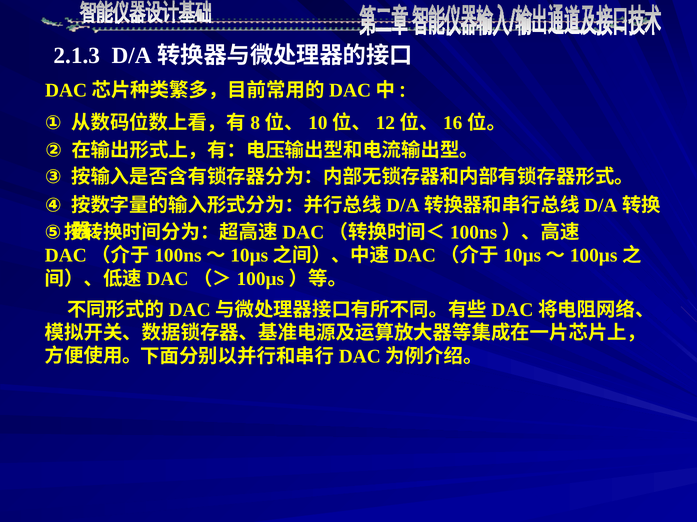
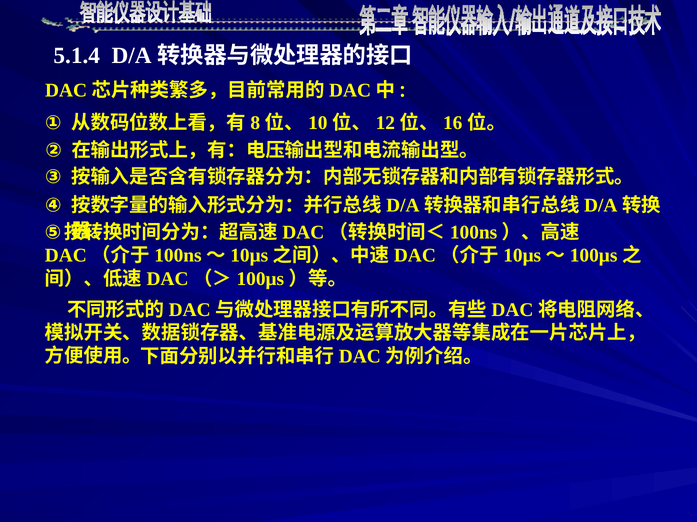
2.1.3: 2.1.3 -> 5.1.4
